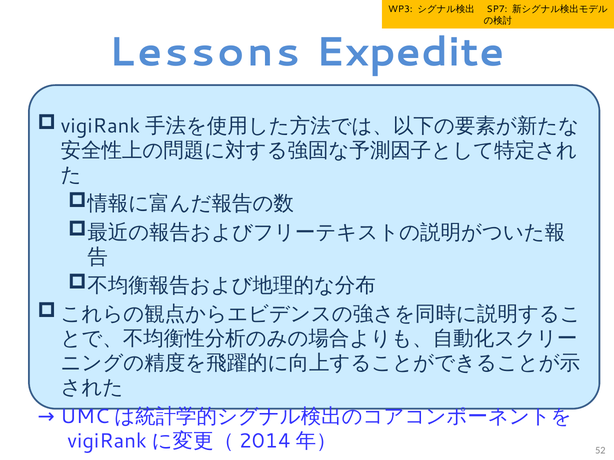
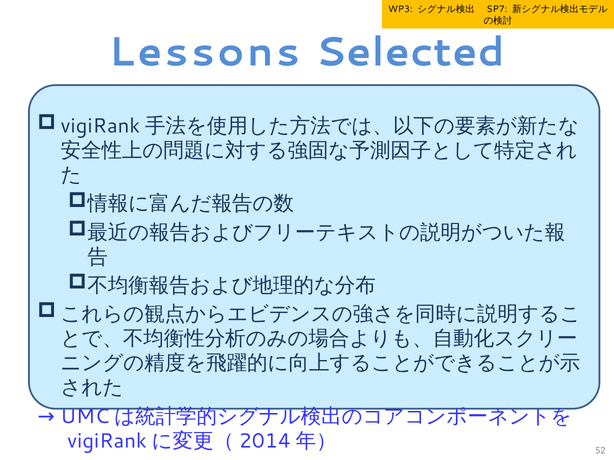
Expedite: Expedite -> Selected
